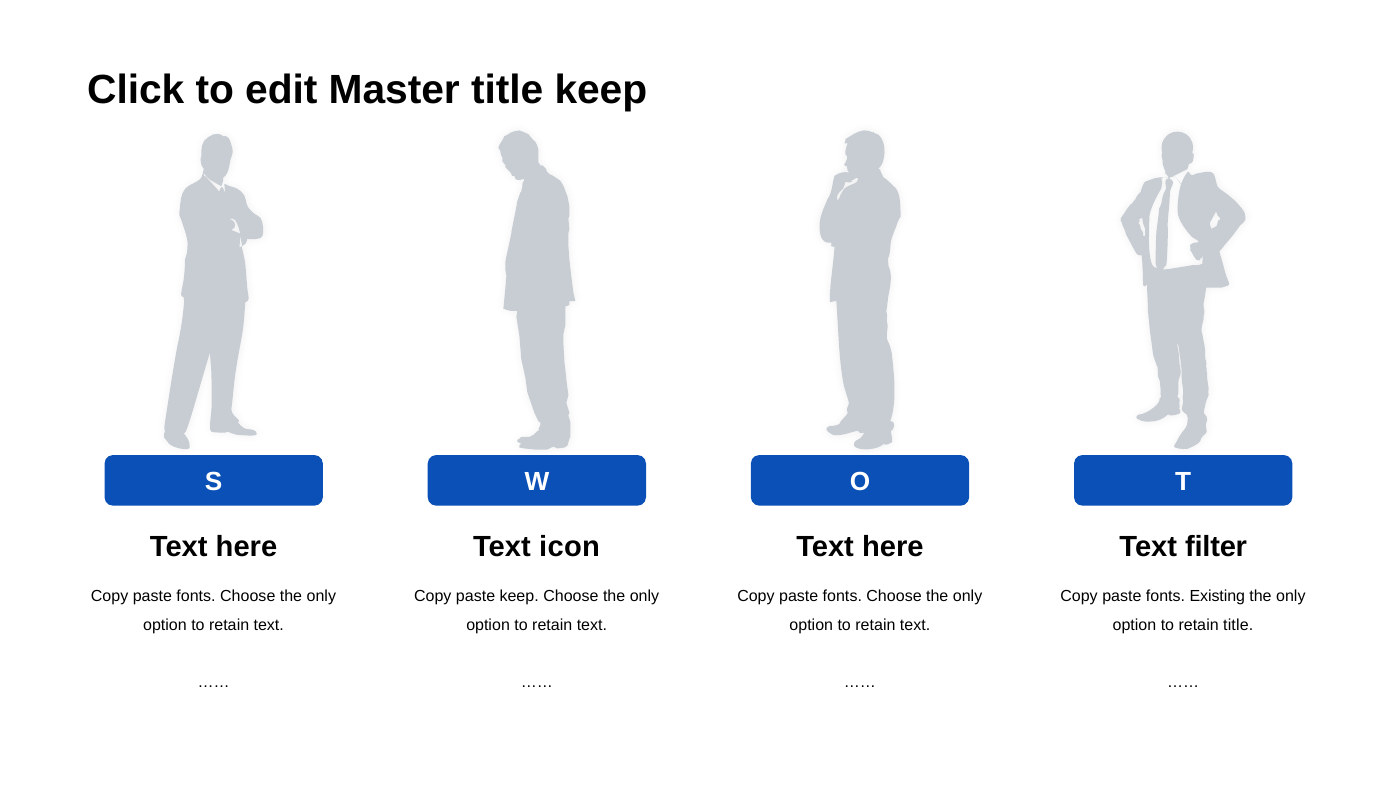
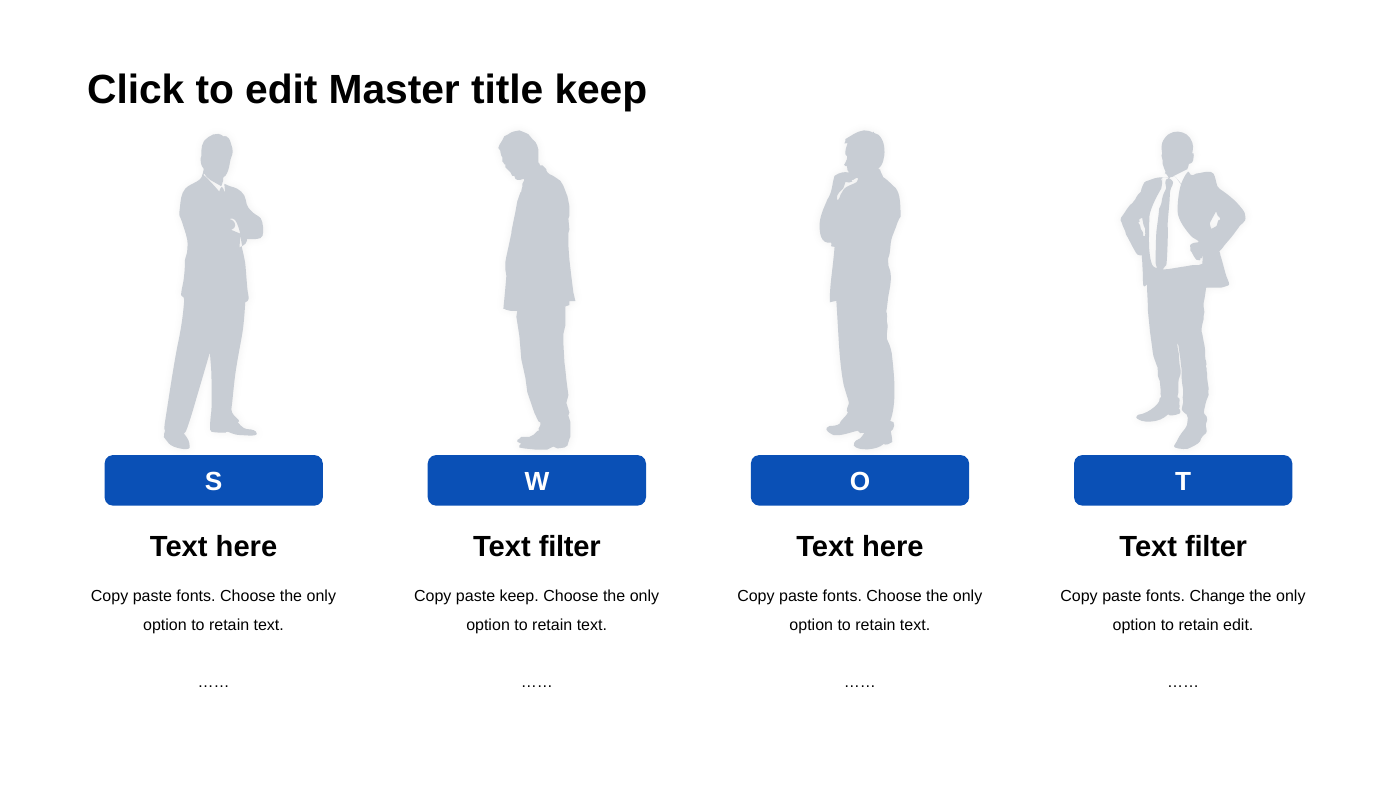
icon at (570, 547): icon -> filter
Existing: Existing -> Change
retain title: title -> edit
